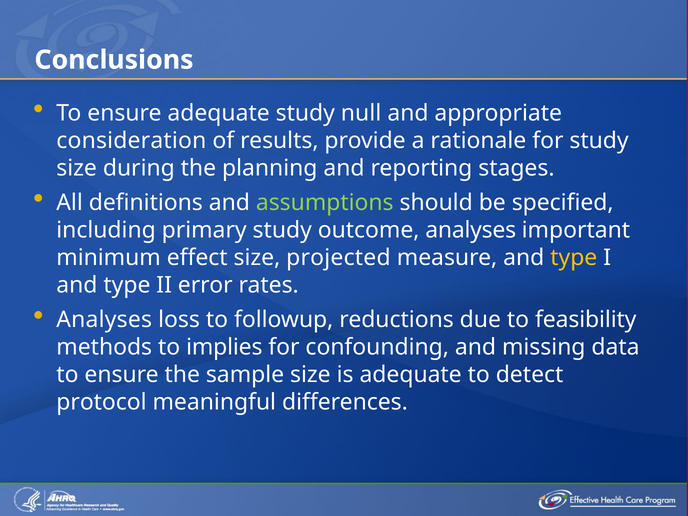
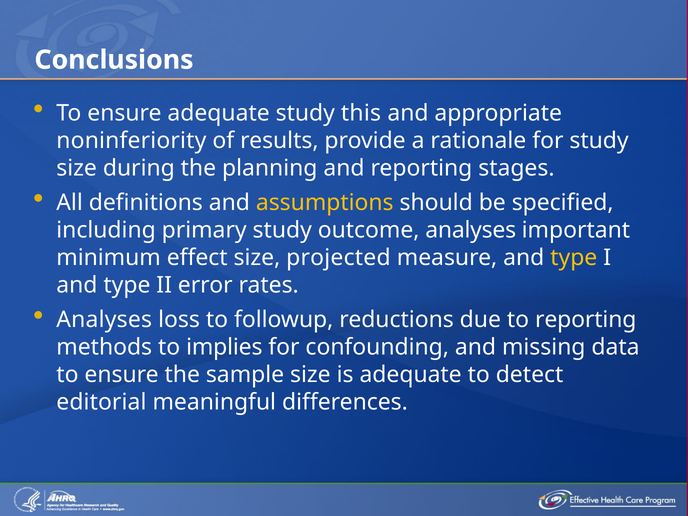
null: null -> this
consideration: consideration -> noninferiority
assumptions colour: light green -> yellow
to feasibility: feasibility -> reporting
protocol: protocol -> editorial
